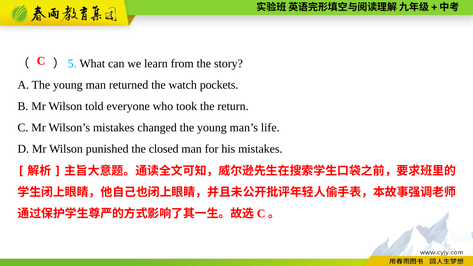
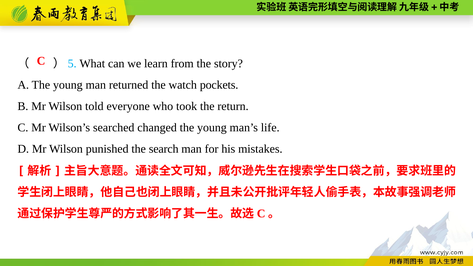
Wilson’s mistakes: mistakes -> searched
closed: closed -> search
